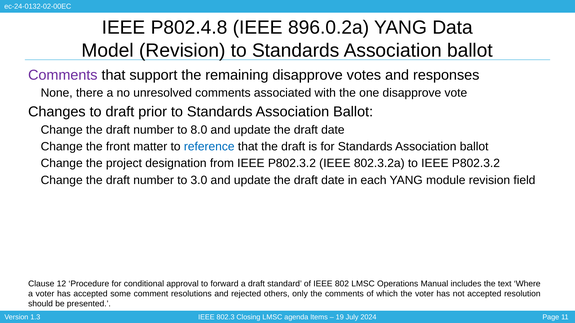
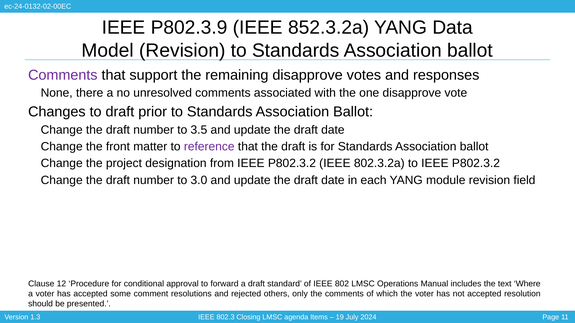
P802.4.8: P802.4.8 -> P802.3.9
896.0.2a: 896.0.2a -> 852.3.2a
8.0: 8.0 -> 3.5
reference colour: blue -> purple
